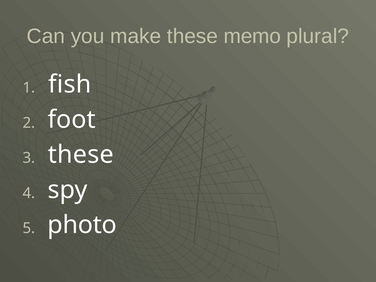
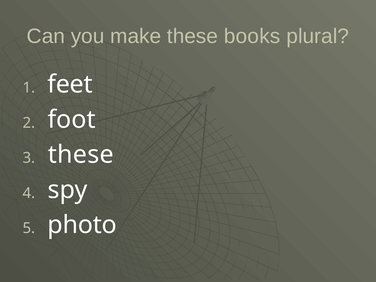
memo: memo -> books
fish: fish -> feet
